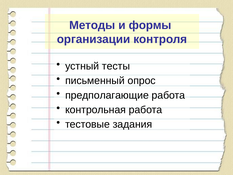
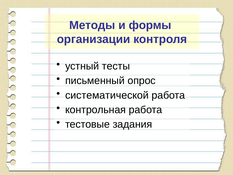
предполагающие: предполагающие -> систематической
